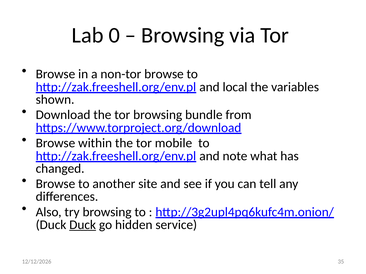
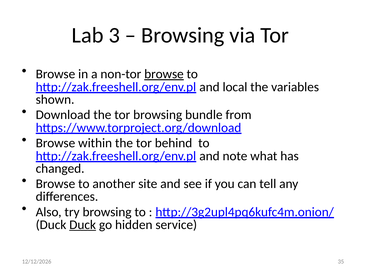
0: 0 -> 3
browse at (164, 74) underline: none -> present
mobile: mobile -> behind
